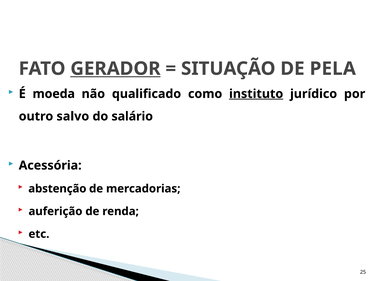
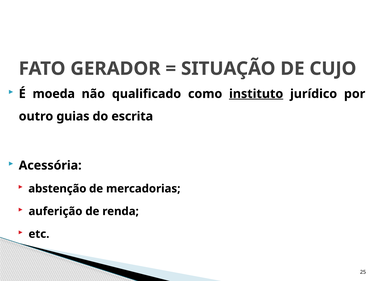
GERADOR underline: present -> none
PELA: PELA -> CUJO
salvo: salvo -> guias
salário: salário -> escrita
